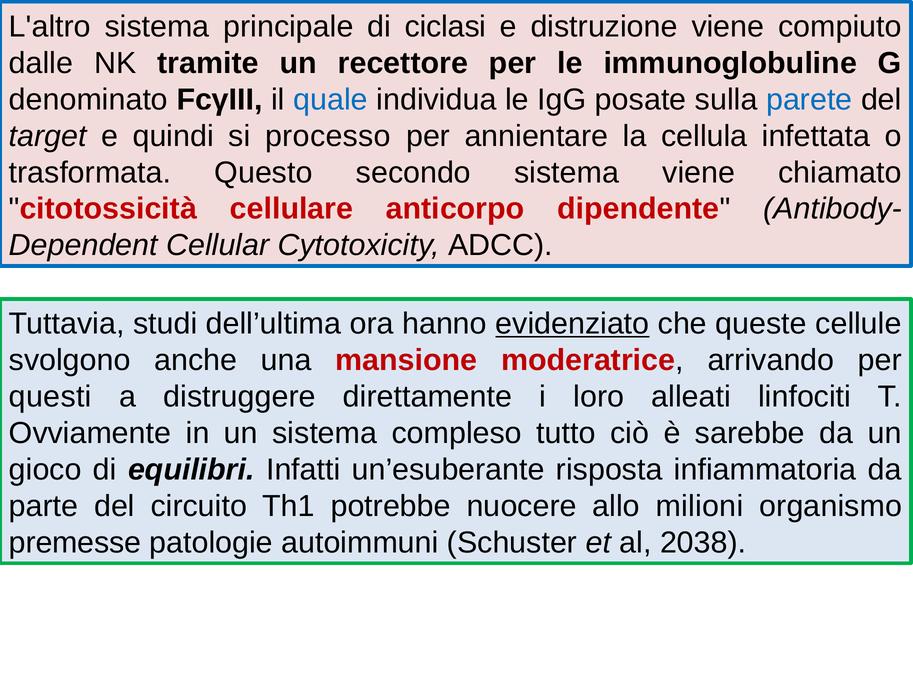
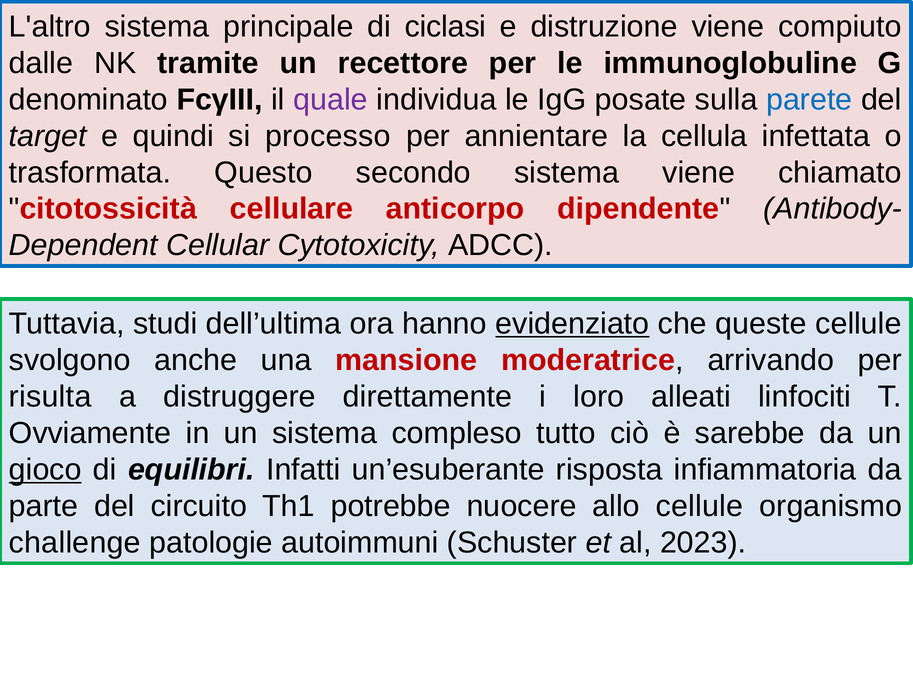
quale colour: blue -> purple
questi: questi -> risulta
gioco underline: none -> present
allo milioni: milioni -> cellule
premesse: premesse -> challenge
2038: 2038 -> 2023
